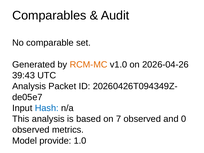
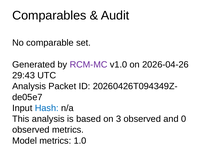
RCM-MC colour: orange -> purple
39:43: 39:43 -> 29:43
7: 7 -> 3
Model provide: provide -> metrics
